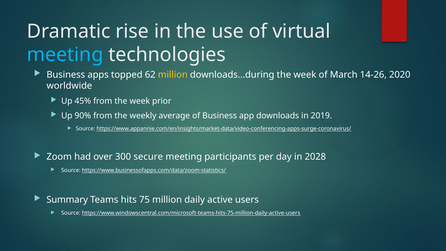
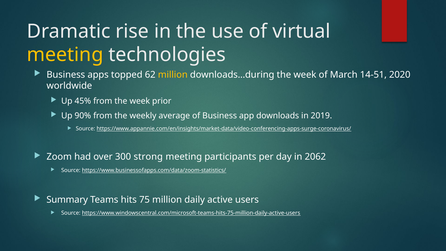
meeting at (65, 55) colour: light blue -> yellow
14-26: 14-26 -> 14-51
secure: secure -> strong
2028: 2028 -> 2062
